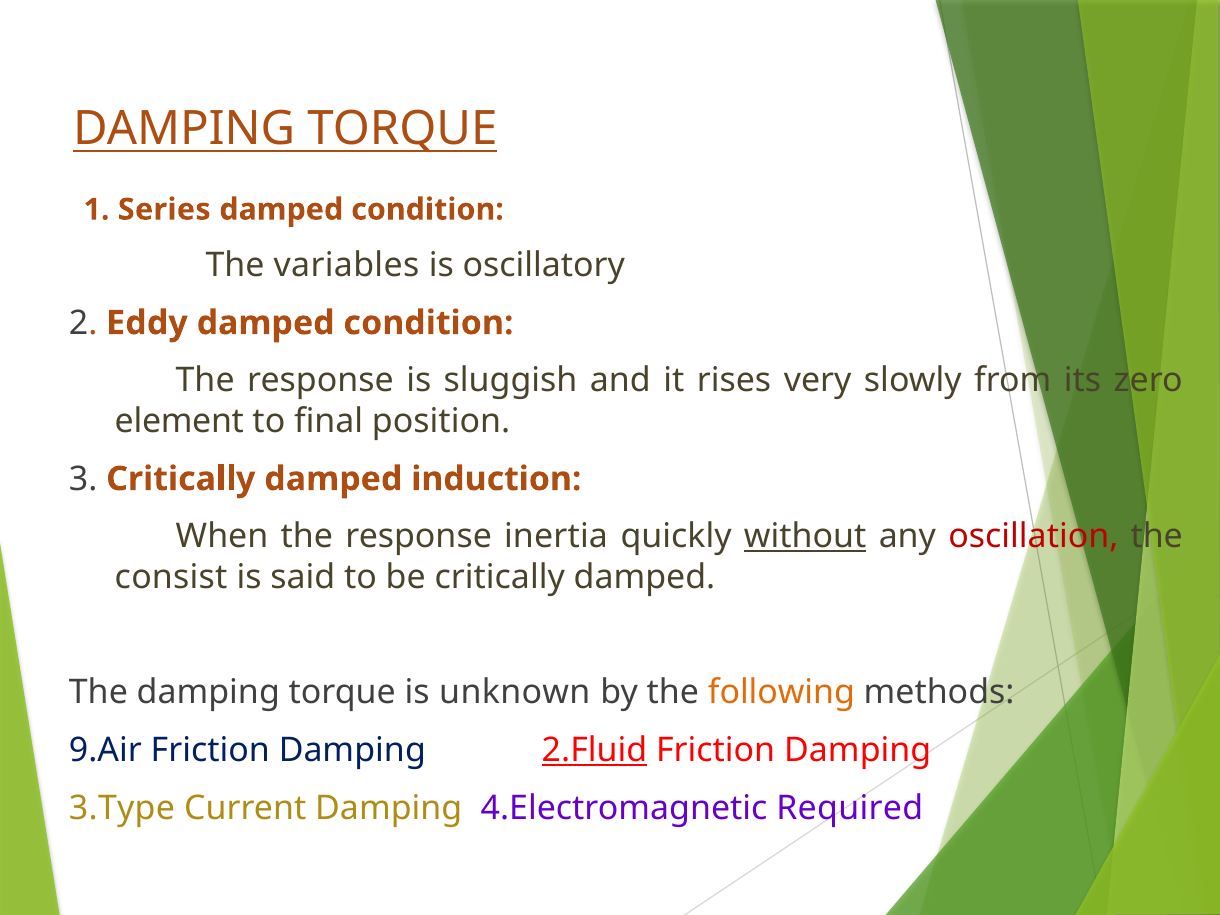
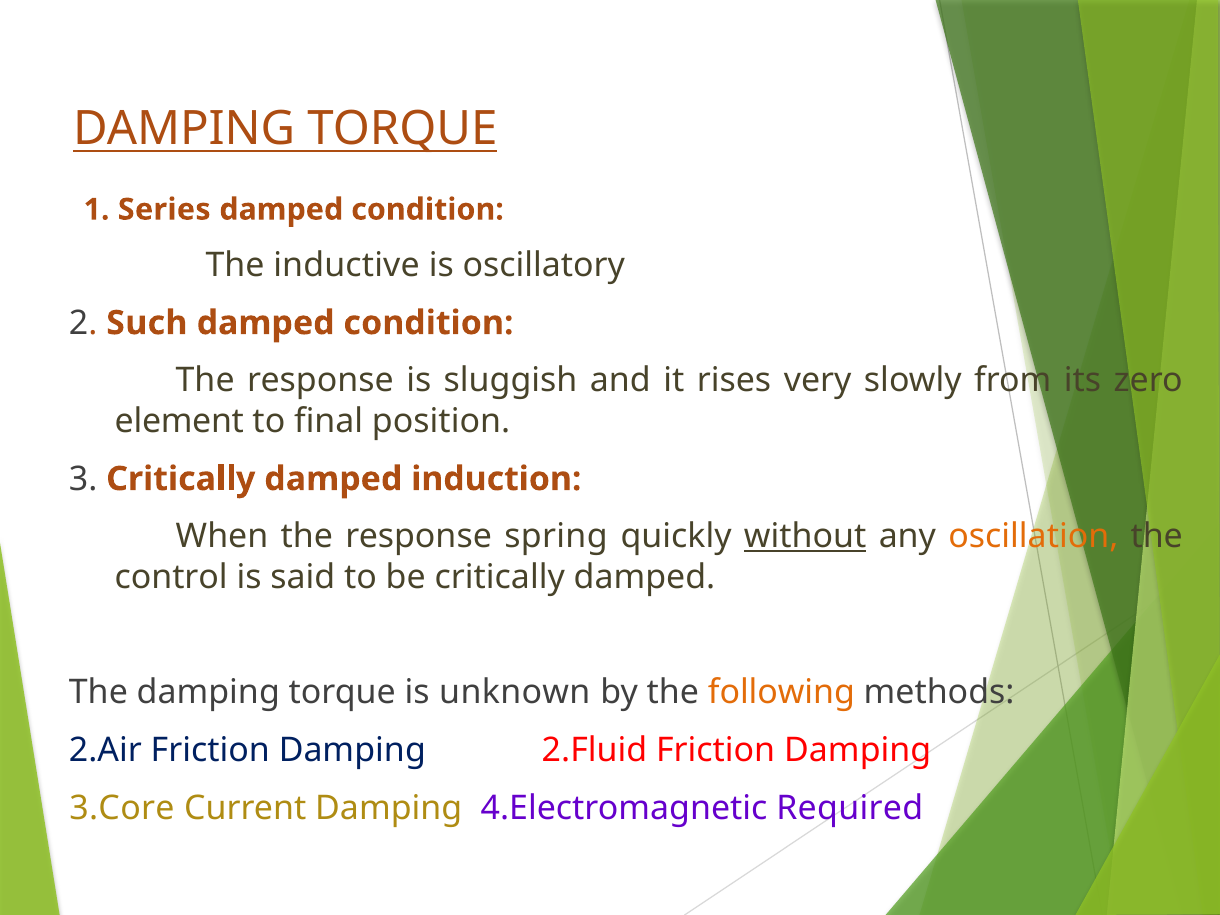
variables: variables -> inductive
Eddy: Eddy -> Such
inertia: inertia -> spring
oscillation colour: red -> orange
consist: consist -> control
9.Air: 9.Air -> 2.Air
2.Fluid underline: present -> none
3.Type: 3.Type -> 3.Core
